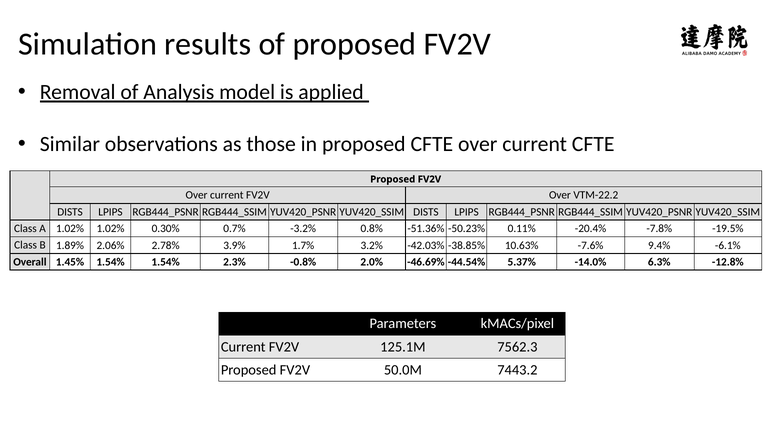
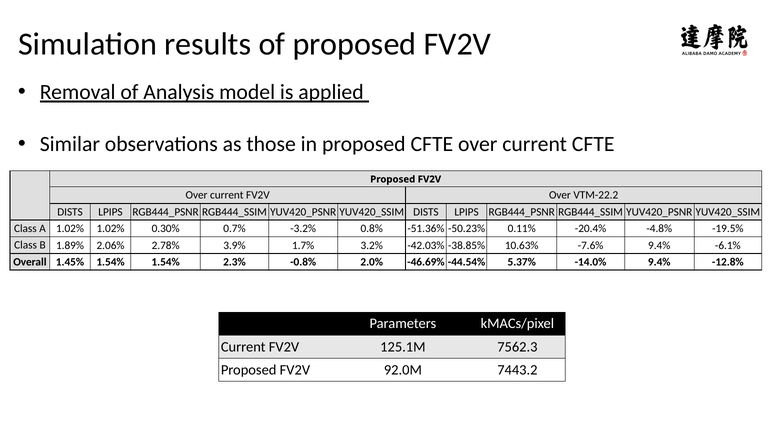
-7.8%: -7.8% -> -4.8%
-14.0% 6.3%: 6.3% -> 9.4%
50.0M: 50.0M -> 92.0M
